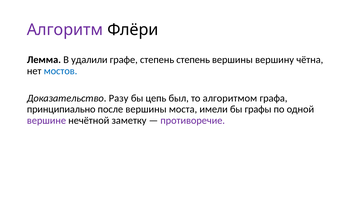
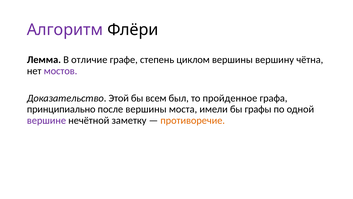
удалили: удалили -> отличие
степень степень: степень -> циклом
мостов colour: blue -> purple
Разу: Разу -> Этой
цепь: цепь -> всем
алгоритмом: алгоритмом -> пройденное
противоречие colour: purple -> orange
